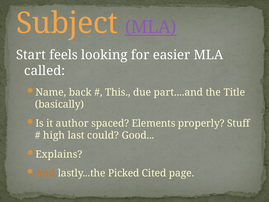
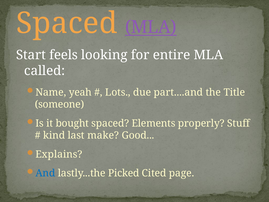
Subject at (67, 23): Subject -> Spaced
easier: easier -> entire
back: back -> yeah
This: This -> Lots
basically: basically -> someone
author: author -> bought
high: high -> kind
could: could -> make
And colour: orange -> blue
